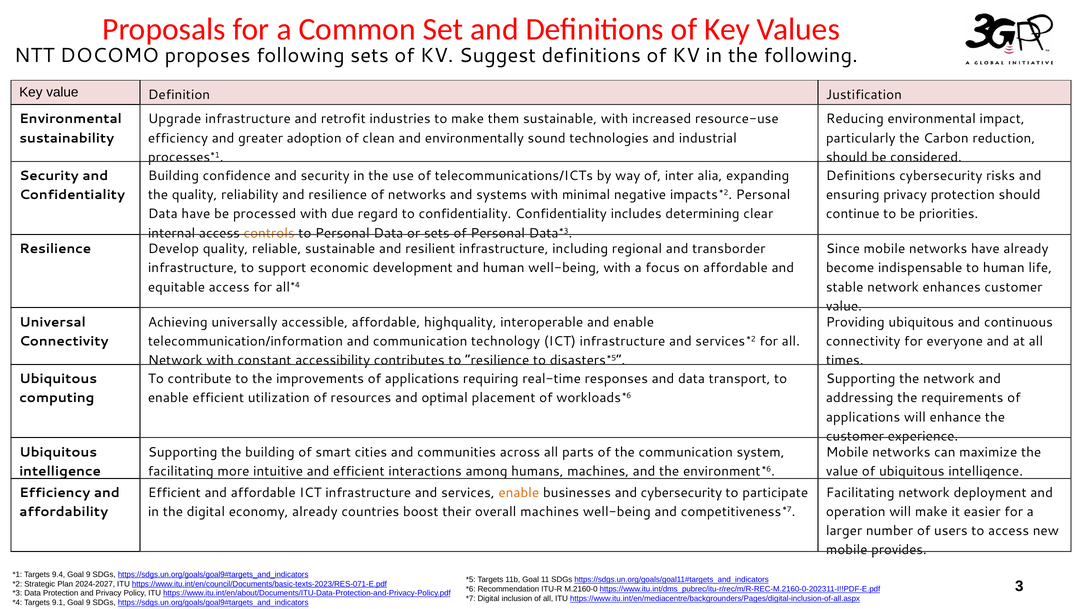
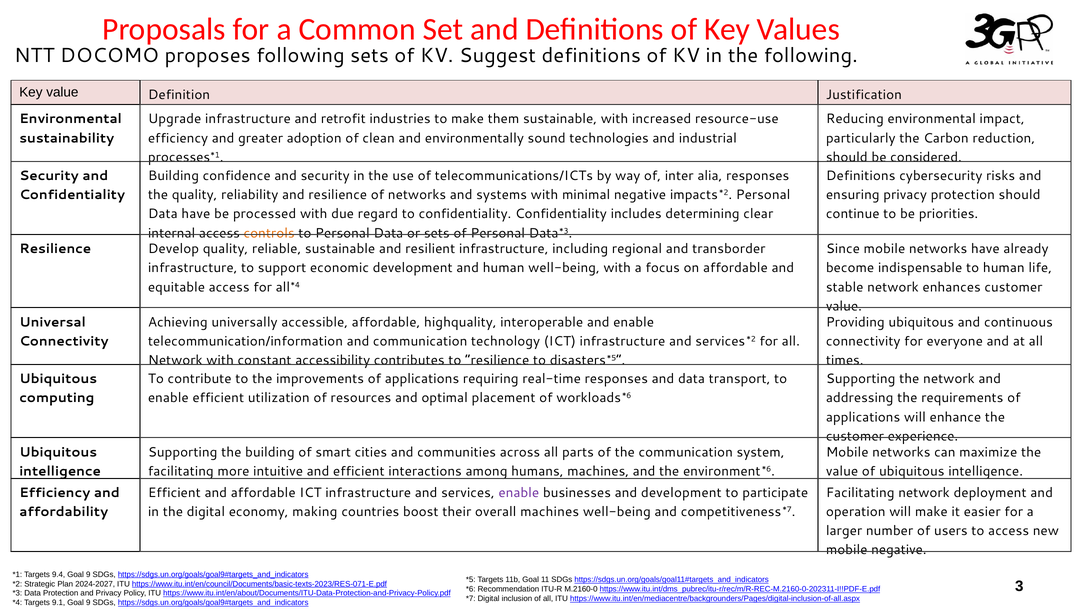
alia expanding: expanding -> responses
enable at (519, 492) colour: orange -> purple
and cybersecurity: cybersecurity -> development
economy already: already -> making
mobile provides: provides -> negative
